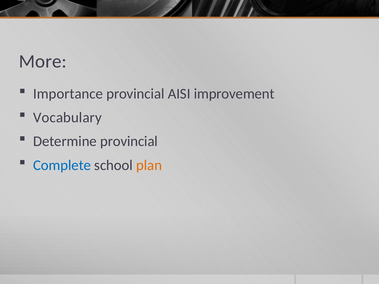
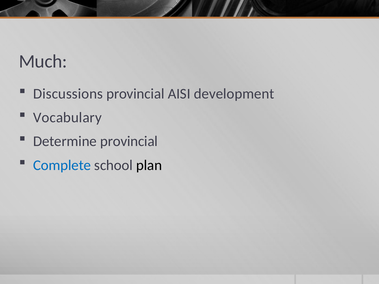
More: More -> Much
Importance: Importance -> Discussions
improvement: improvement -> development
plan colour: orange -> black
